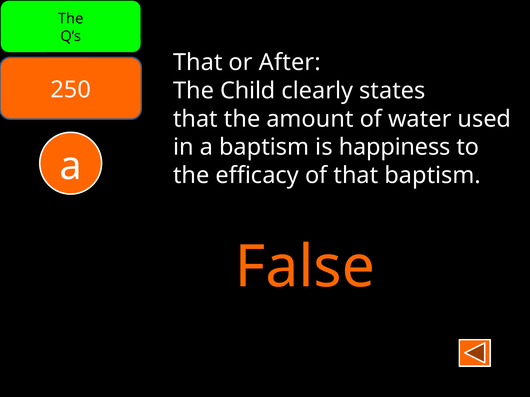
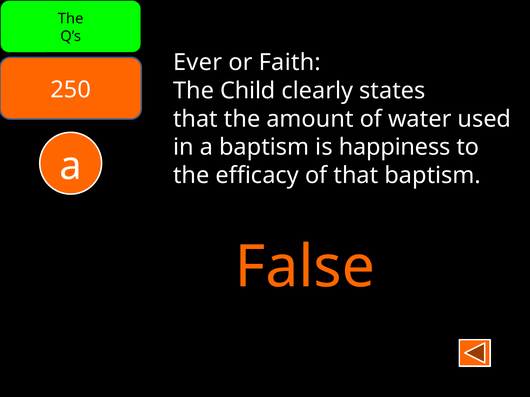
That at (198, 63): That -> Ever
After: After -> Faith
